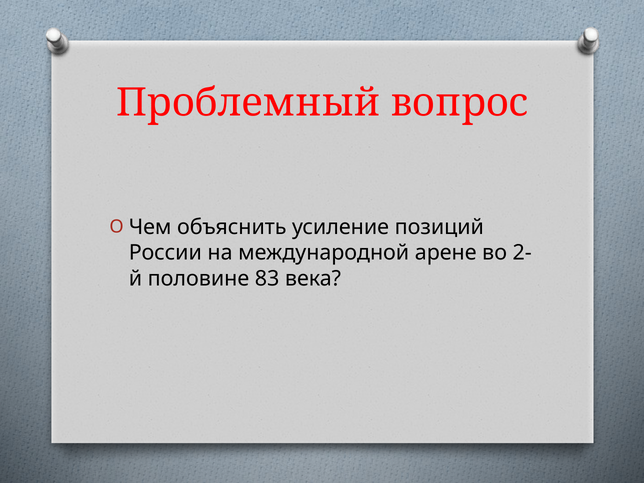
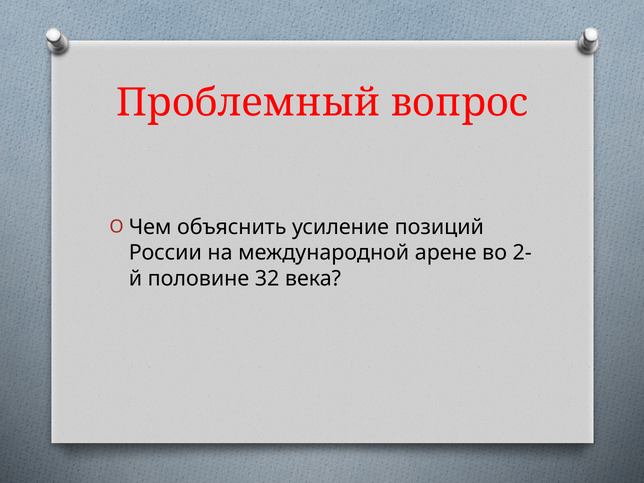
83: 83 -> 32
